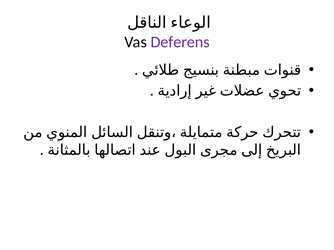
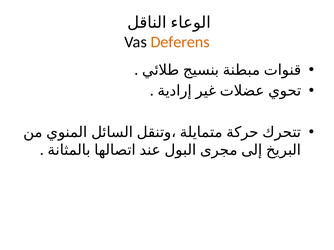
Deferens colour: purple -> orange
